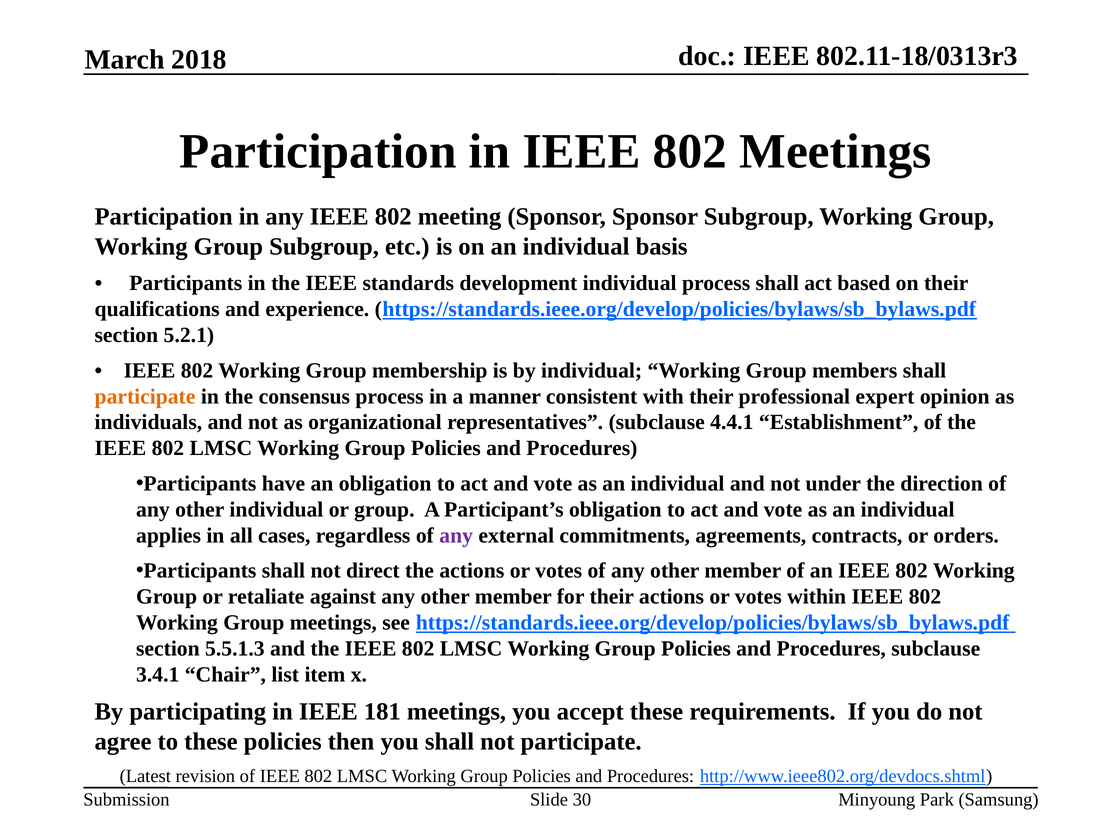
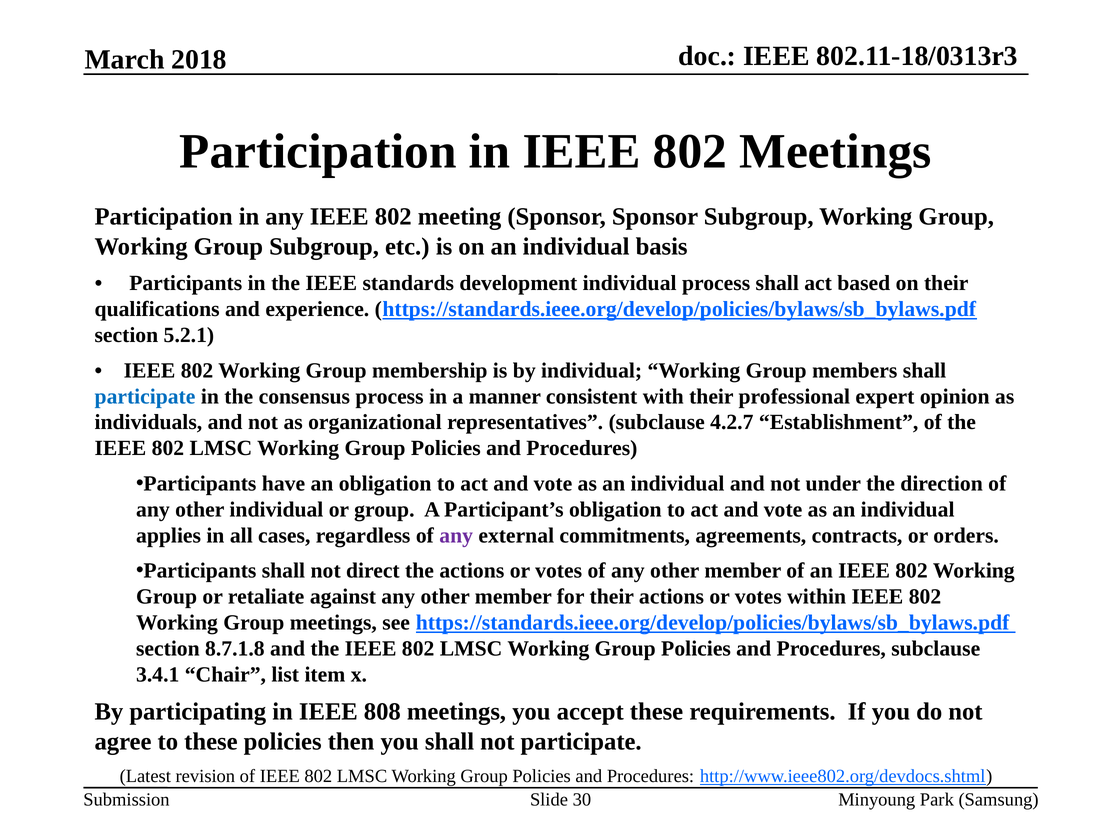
participate at (145, 396) colour: orange -> blue
4.4.1: 4.4.1 -> 4.2.7
5.5.1.3: 5.5.1.3 -> 8.7.1.8
181: 181 -> 808
